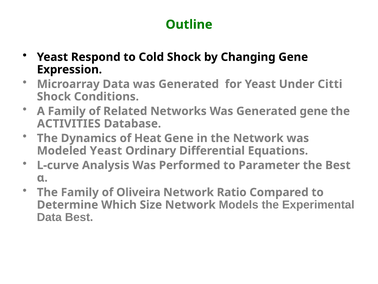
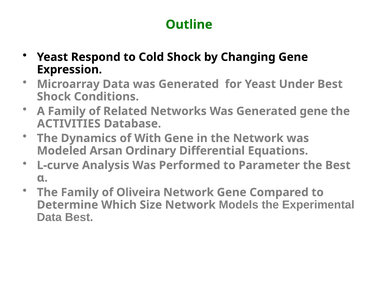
Under Citti: Citti -> Best
Heat: Heat -> With
Modeled Yeast: Yeast -> Arsan
Network Ratio: Ratio -> Gene
